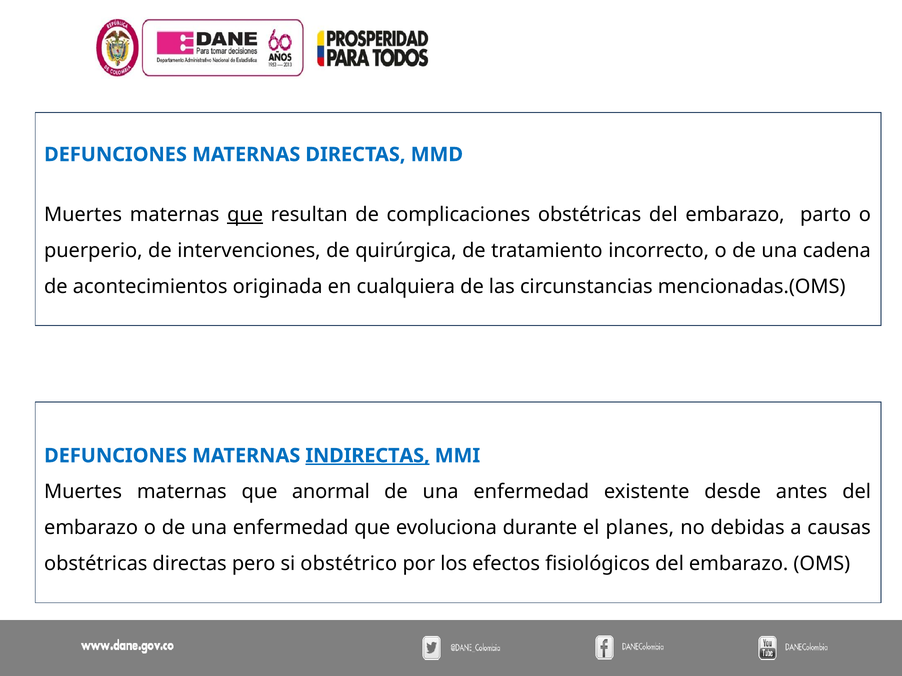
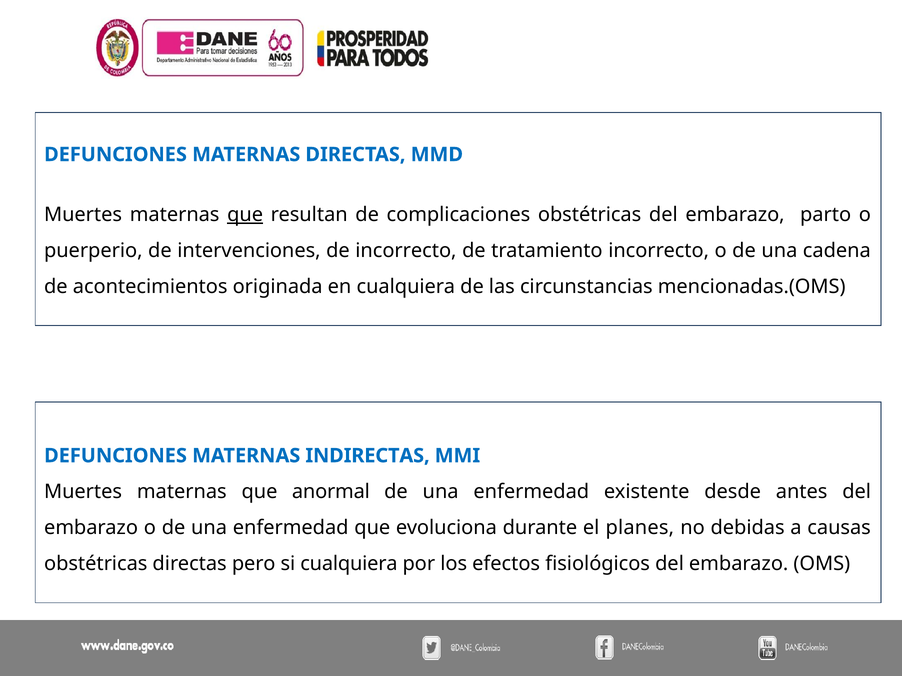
de quirúrgica: quirúrgica -> incorrecto
INDIRECTAS underline: present -> none
si obstétrico: obstétrico -> cualquiera
